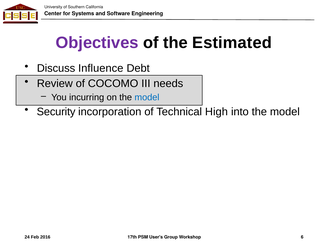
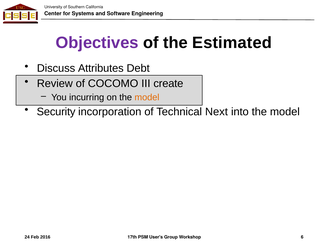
Influence: Influence -> Attributes
needs: needs -> create
model at (147, 97) colour: blue -> orange
High: High -> Next
